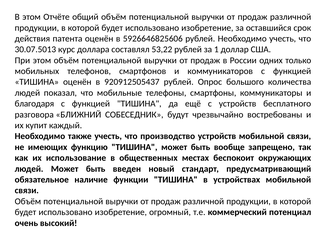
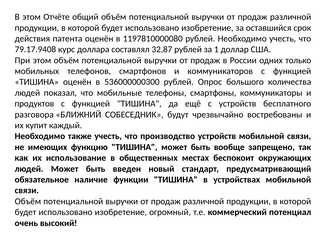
5926646825606: 5926646825606 -> 1197810000080
30.07.5013: 30.07.5013 -> 79.17.9408
53,22: 53,22 -> 32,87
920912505437: 920912505437 -> 536000000300
благодаря: благодаря -> продуктов
